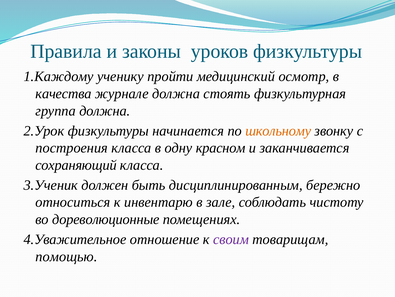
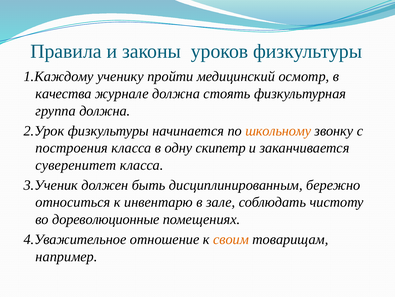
красном: красном -> скипетр
сохраняющий: сохраняющий -> суверенитет
своим colour: purple -> orange
помощью: помощью -> например
